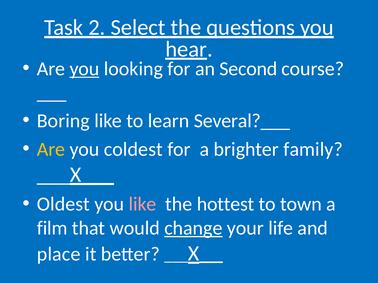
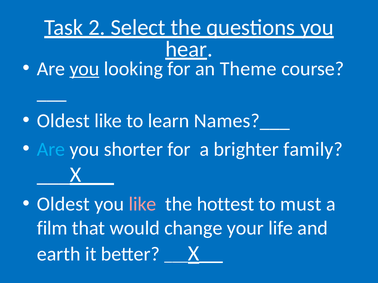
Second: Second -> Theme
Boring at (63, 121): Boring -> Oldest
Several?___: Several?___ -> Names?___
Are at (51, 149) colour: yellow -> light blue
coldest: coldest -> shorter
town: town -> must
change underline: present -> none
place: place -> earth
